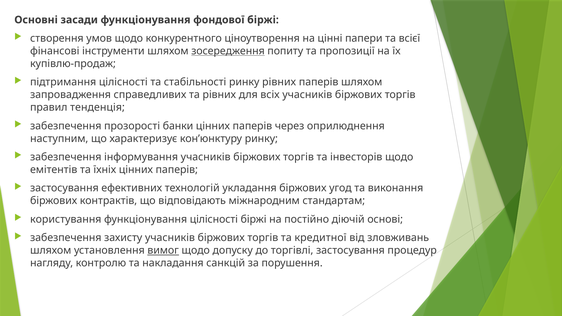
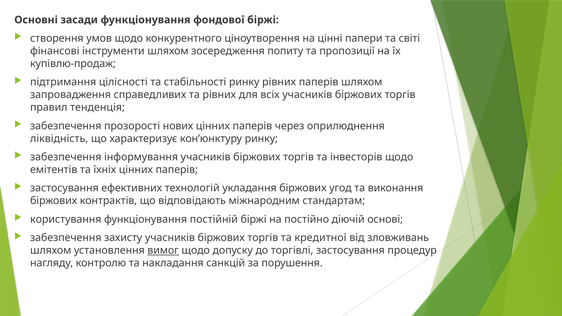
всієї: всієї -> світі
зосередження underline: present -> none
банки: банки -> нових
наступним: наступним -> ліквідність
функціонування цілісності: цілісності -> постійній
